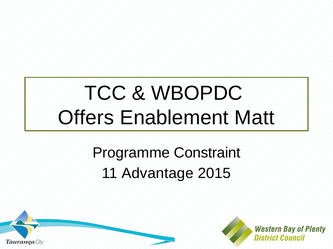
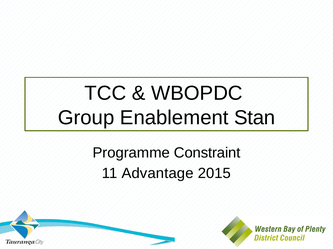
Offers: Offers -> Group
Matt: Matt -> Stan
